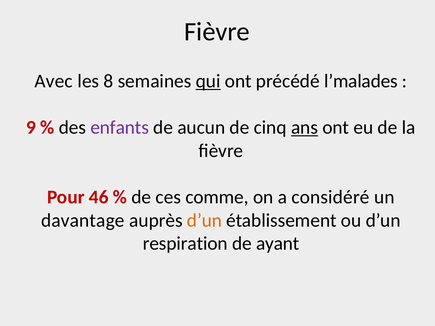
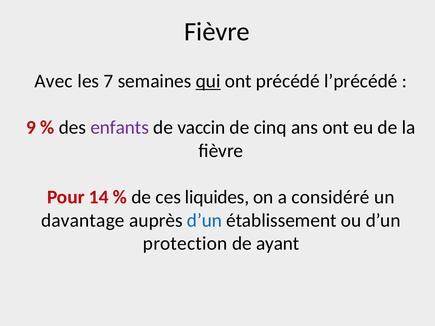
8: 8 -> 7
l’malades: l’malades -> l’précédé
aucun: aucun -> vaccin
ans underline: present -> none
46: 46 -> 14
comme: comme -> liquides
d’un at (204, 220) colour: orange -> blue
respiration: respiration -> protection
